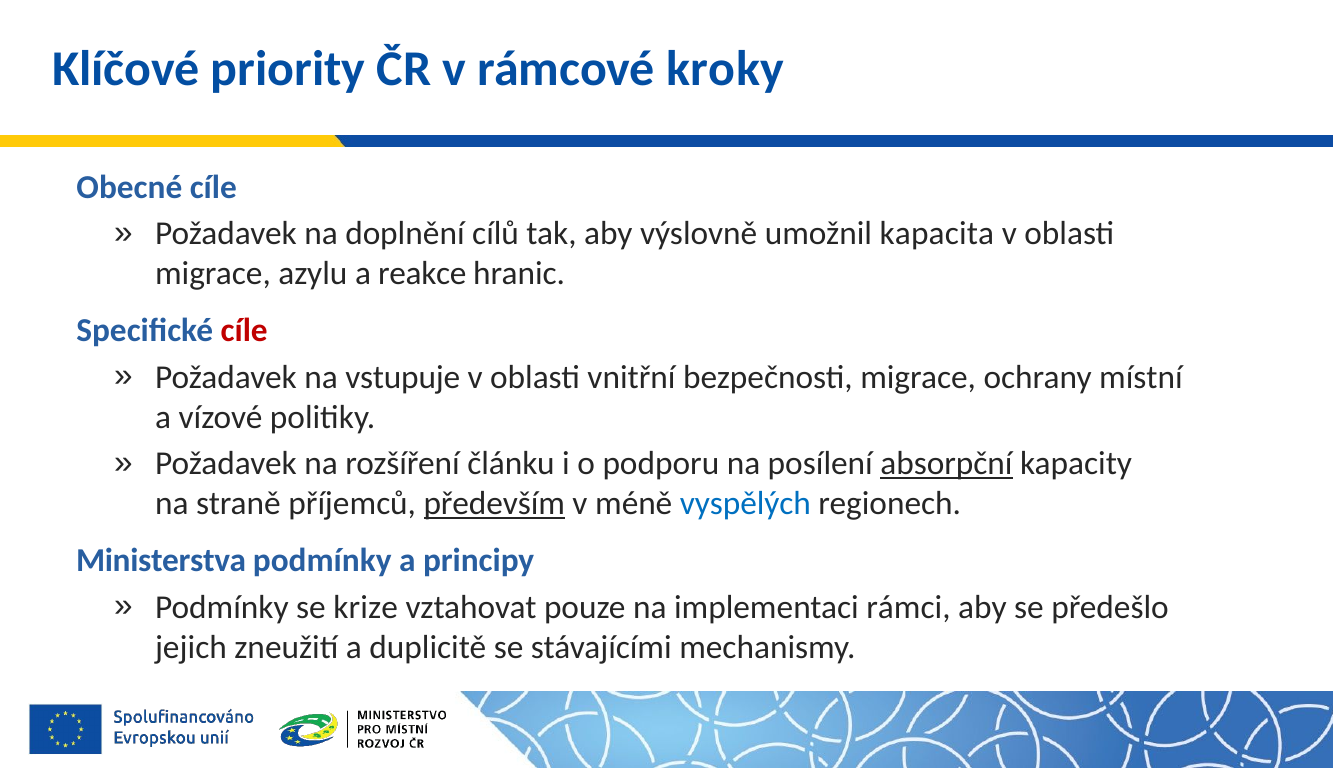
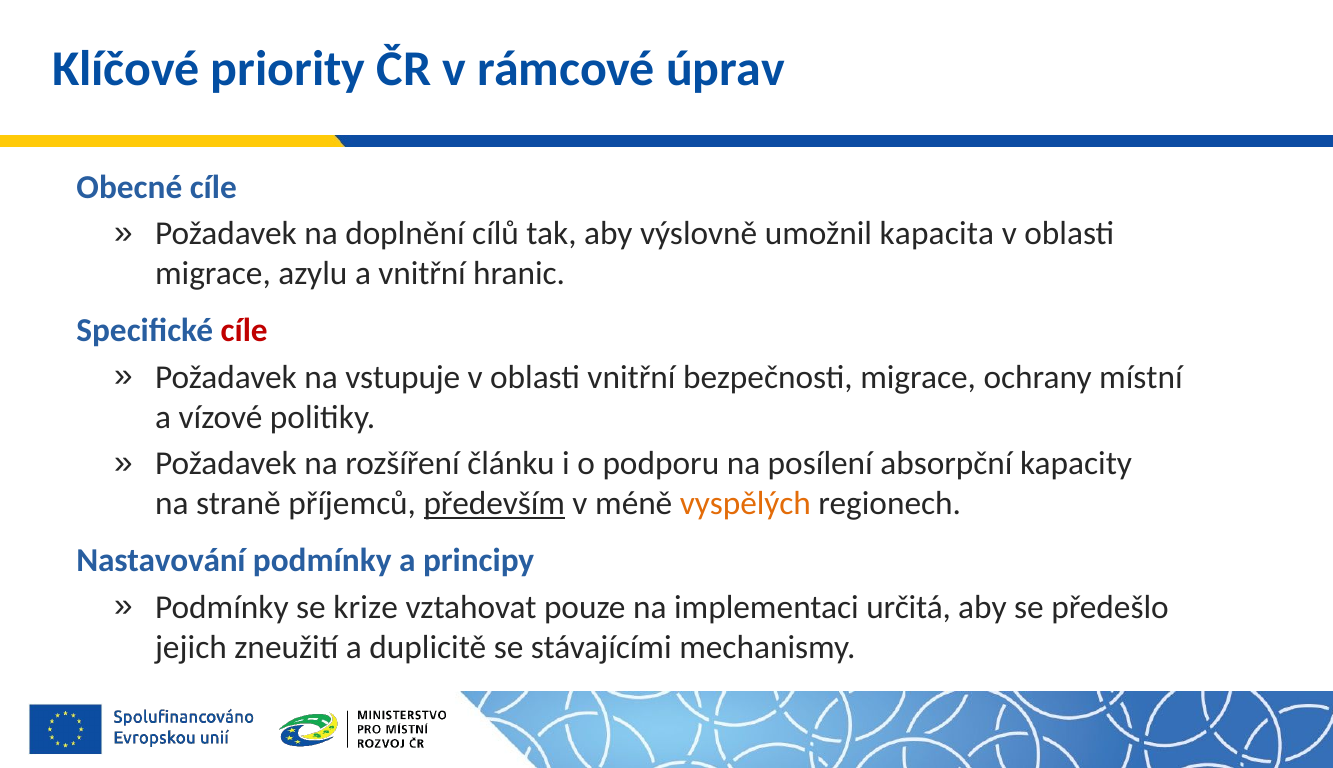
kroky: kroky -> úprav
a reakce: reakce -> vnitřní
absorpční underline: present -> none
vyspělých colour: blue -> orange
Ministerstva: Ministerstva -> Nastavování
rámci: rámci -> určitá
